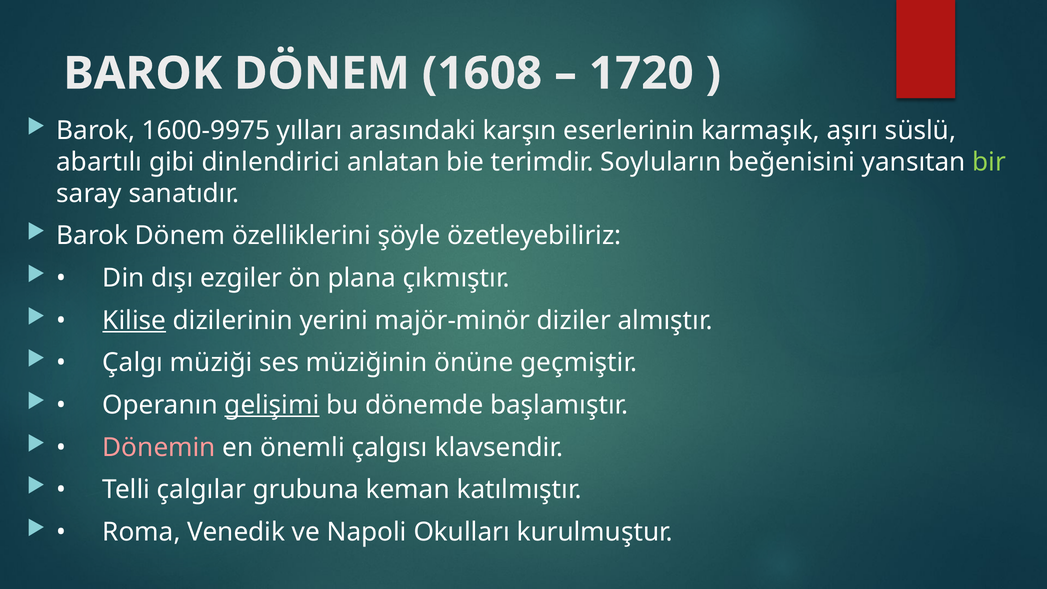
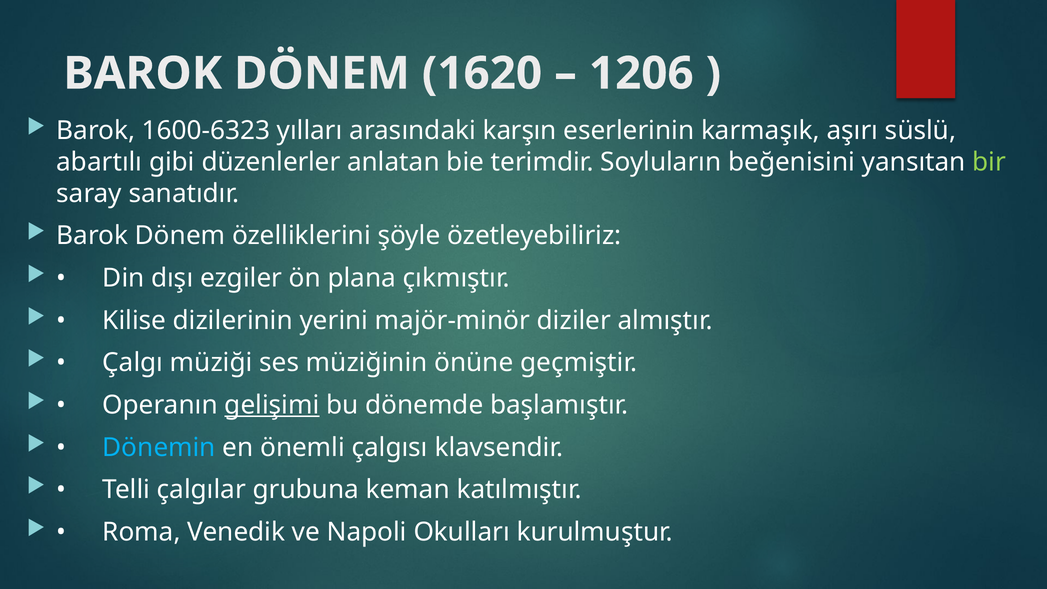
1608: 1608 -> 1620
1720: 1720 -> 1206
1600-9975: 1600-9975 -> 1600-6323
dinlendirici: dinlendirici -> düzenlerler
Kilise underline: present -> none
Dönemin colour: pink -> light blue
